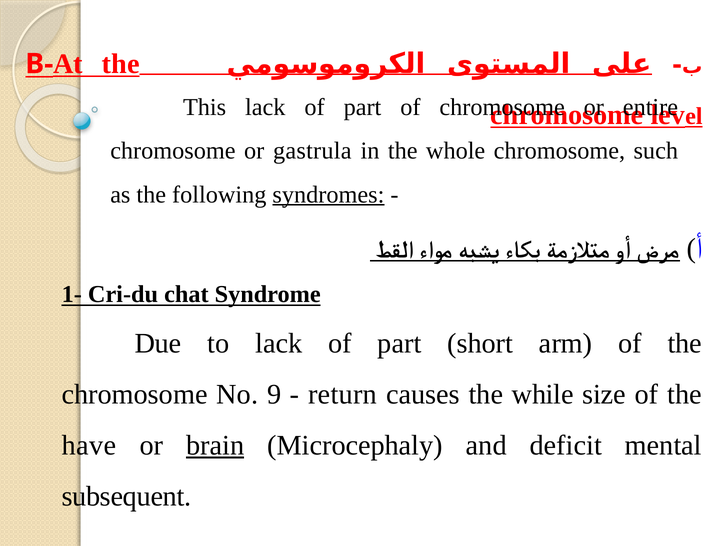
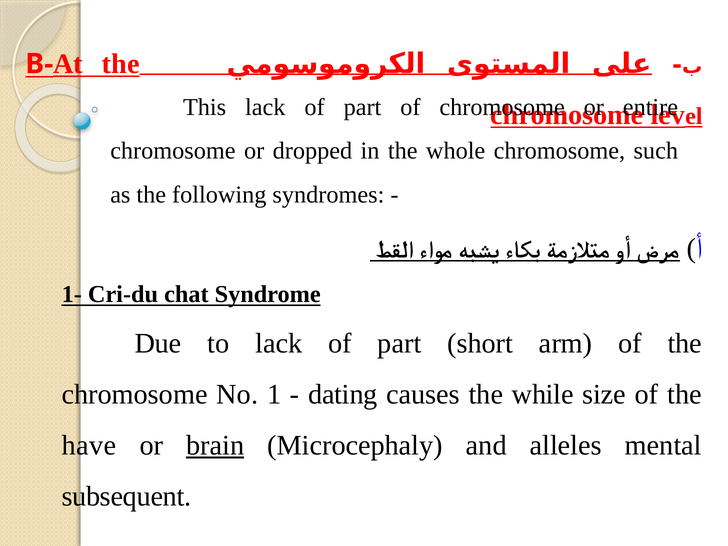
gastrula: gastrula -> dropped
syndromes underline: present -> none
9: 9 -> 1
return: return -> dating
deficit: deficit -> alleles
